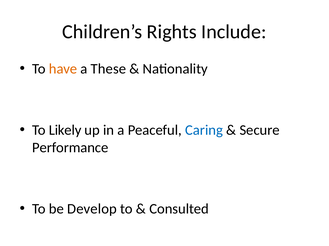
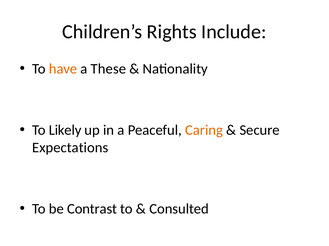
Caring colour: blue -> orange
Performance: Performance -> Expectations
Develop: Develop -> Contrast
